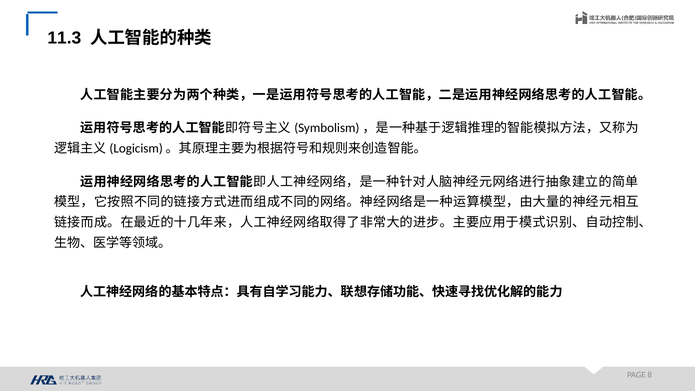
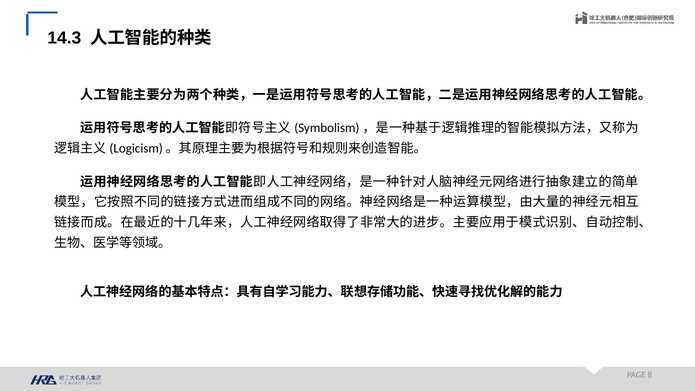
11.3: 11.3 -> 14.3
